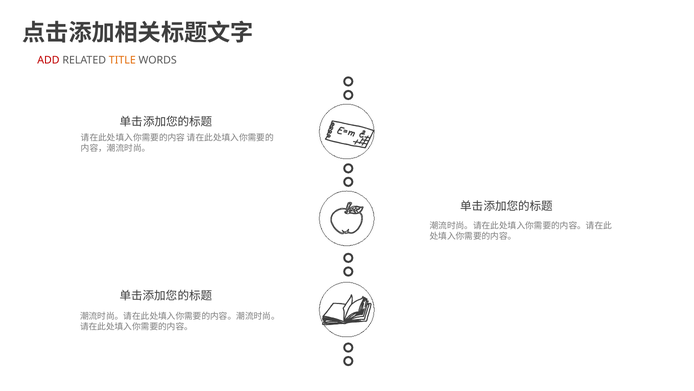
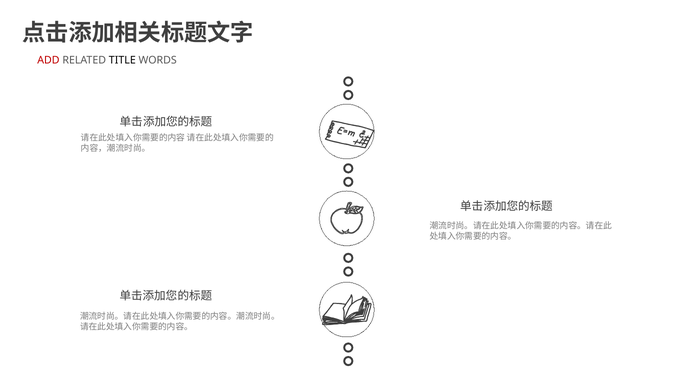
TITLE colour: orange -> black
